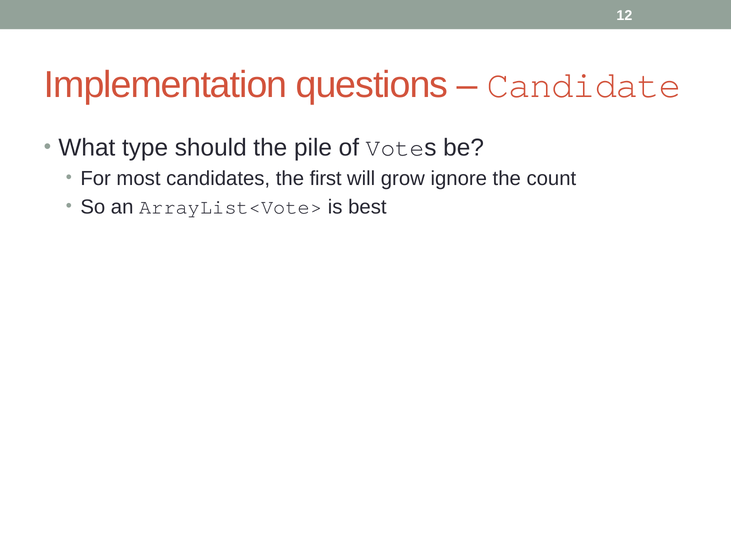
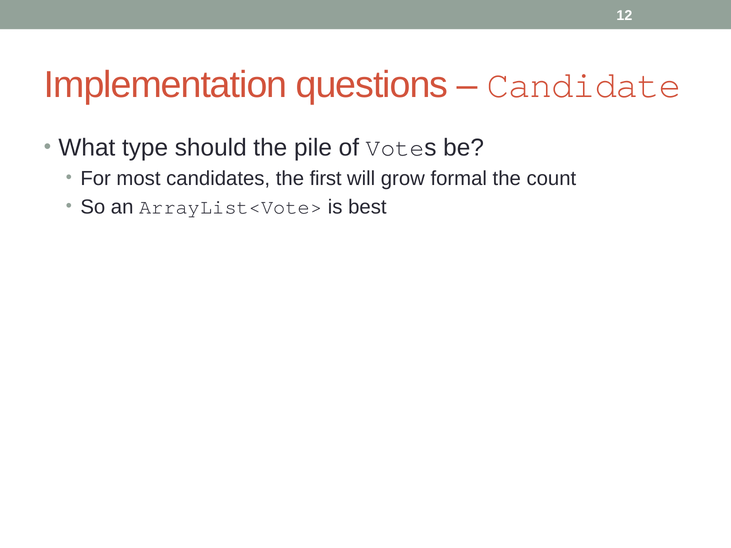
ignore: ignore -> formal
